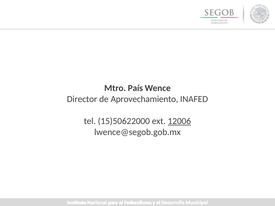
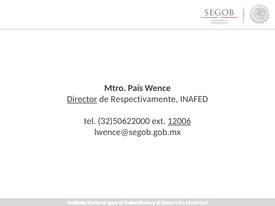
Director underline: none -> present
Aprovechamiento: Aprovechamiento -> Respectivamente
15)50622000: 15)50622000 -> 32)50622000
